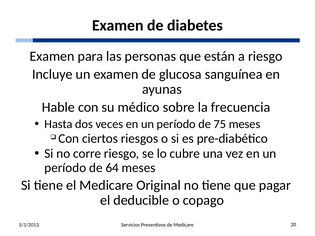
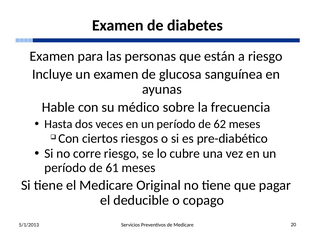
75: 75 -> 62
64: 64 -> 61
